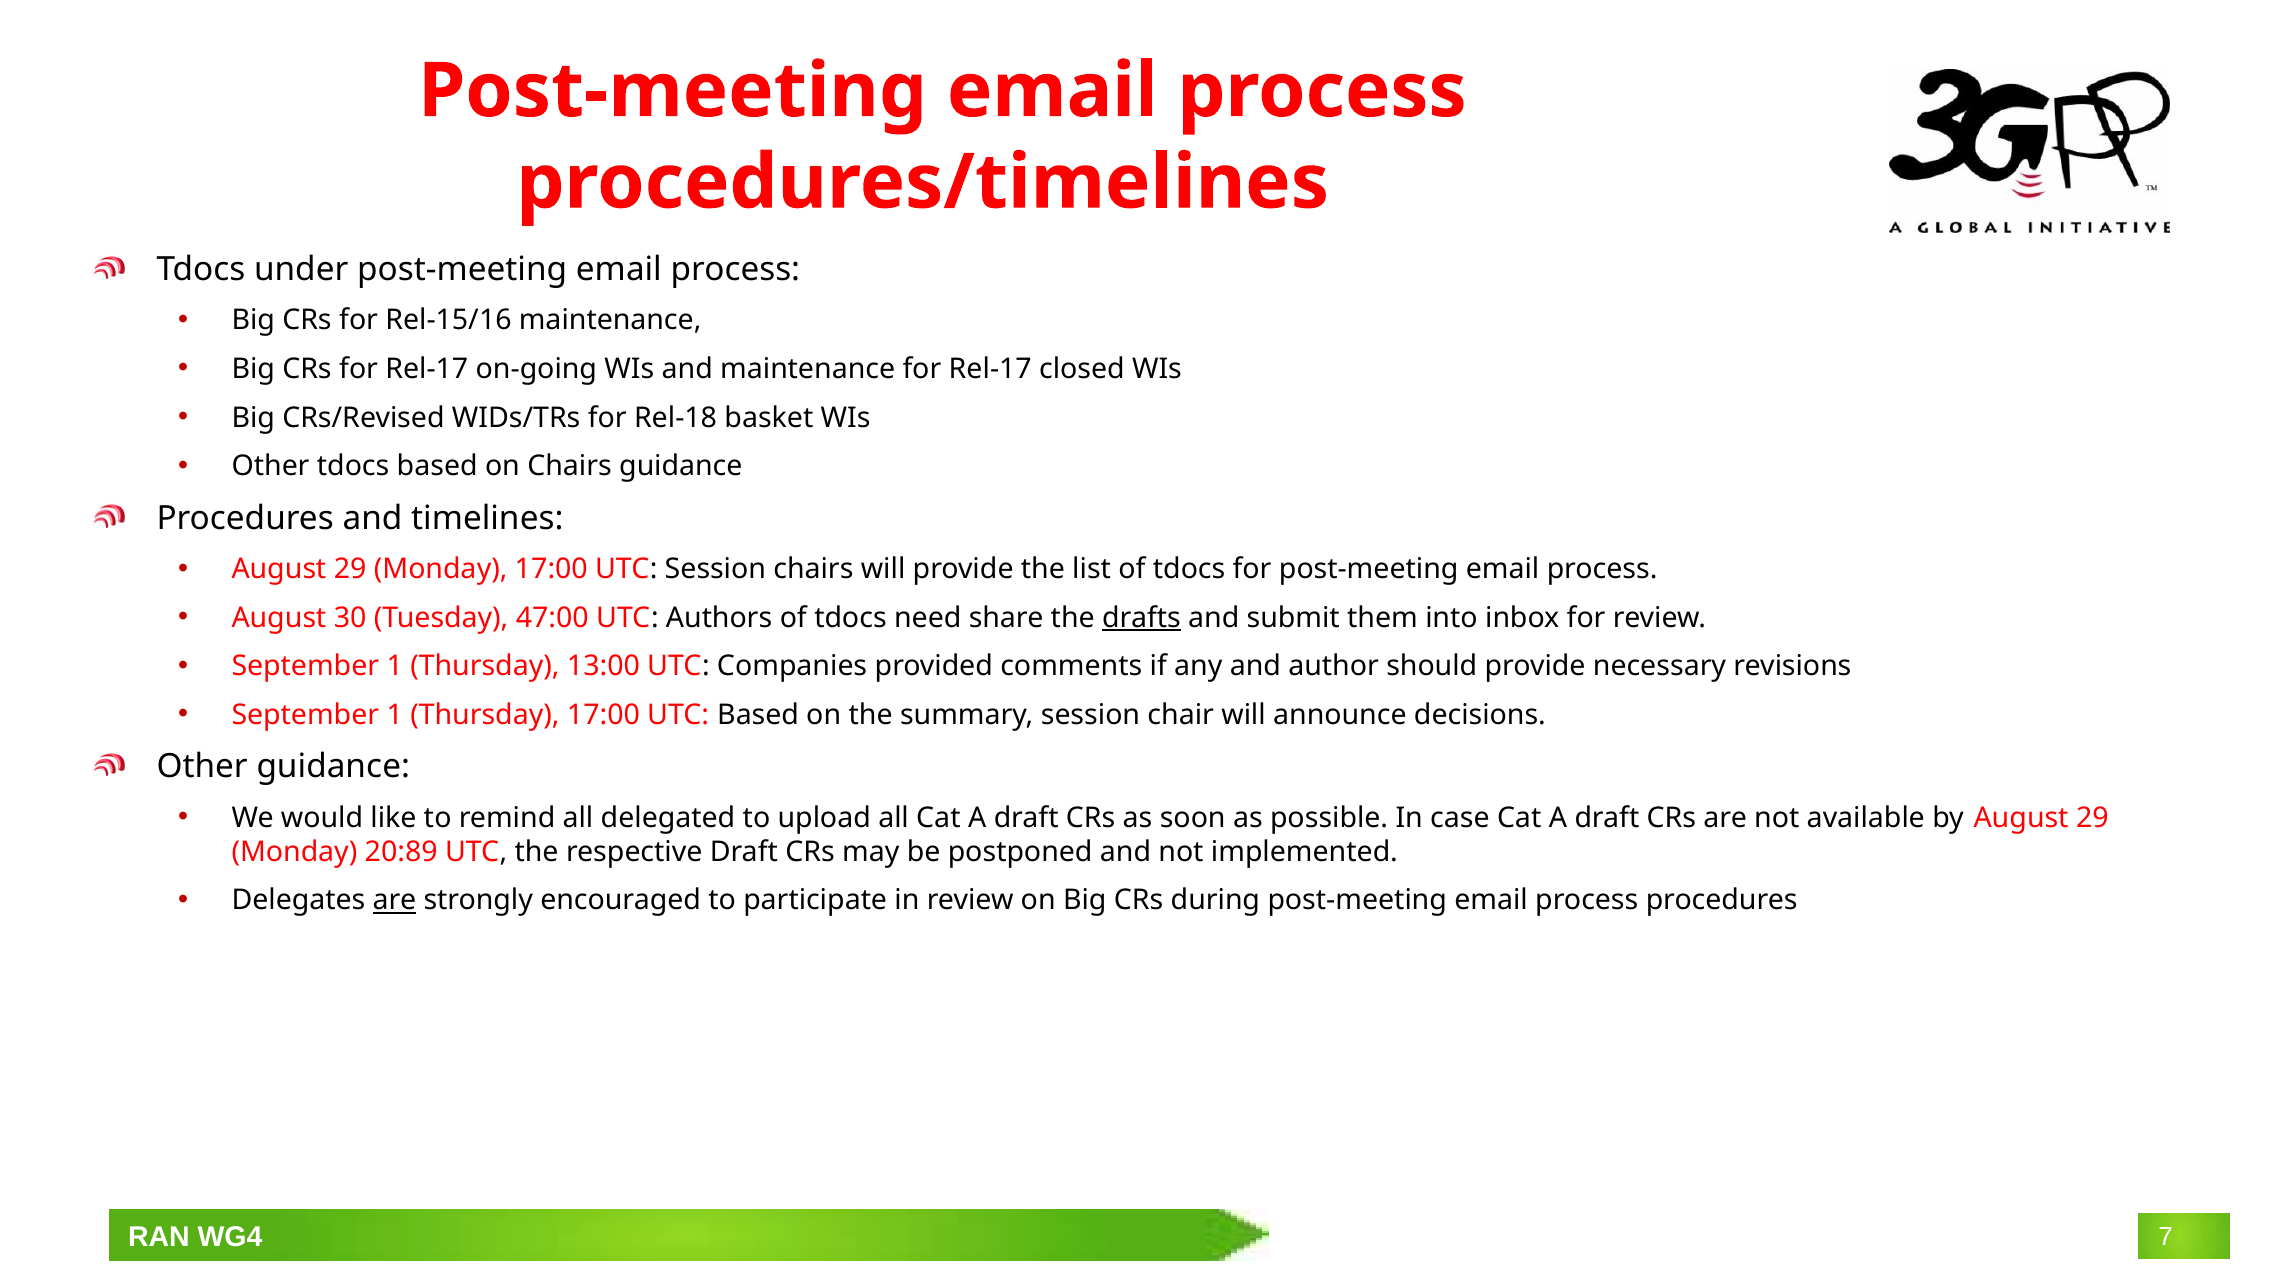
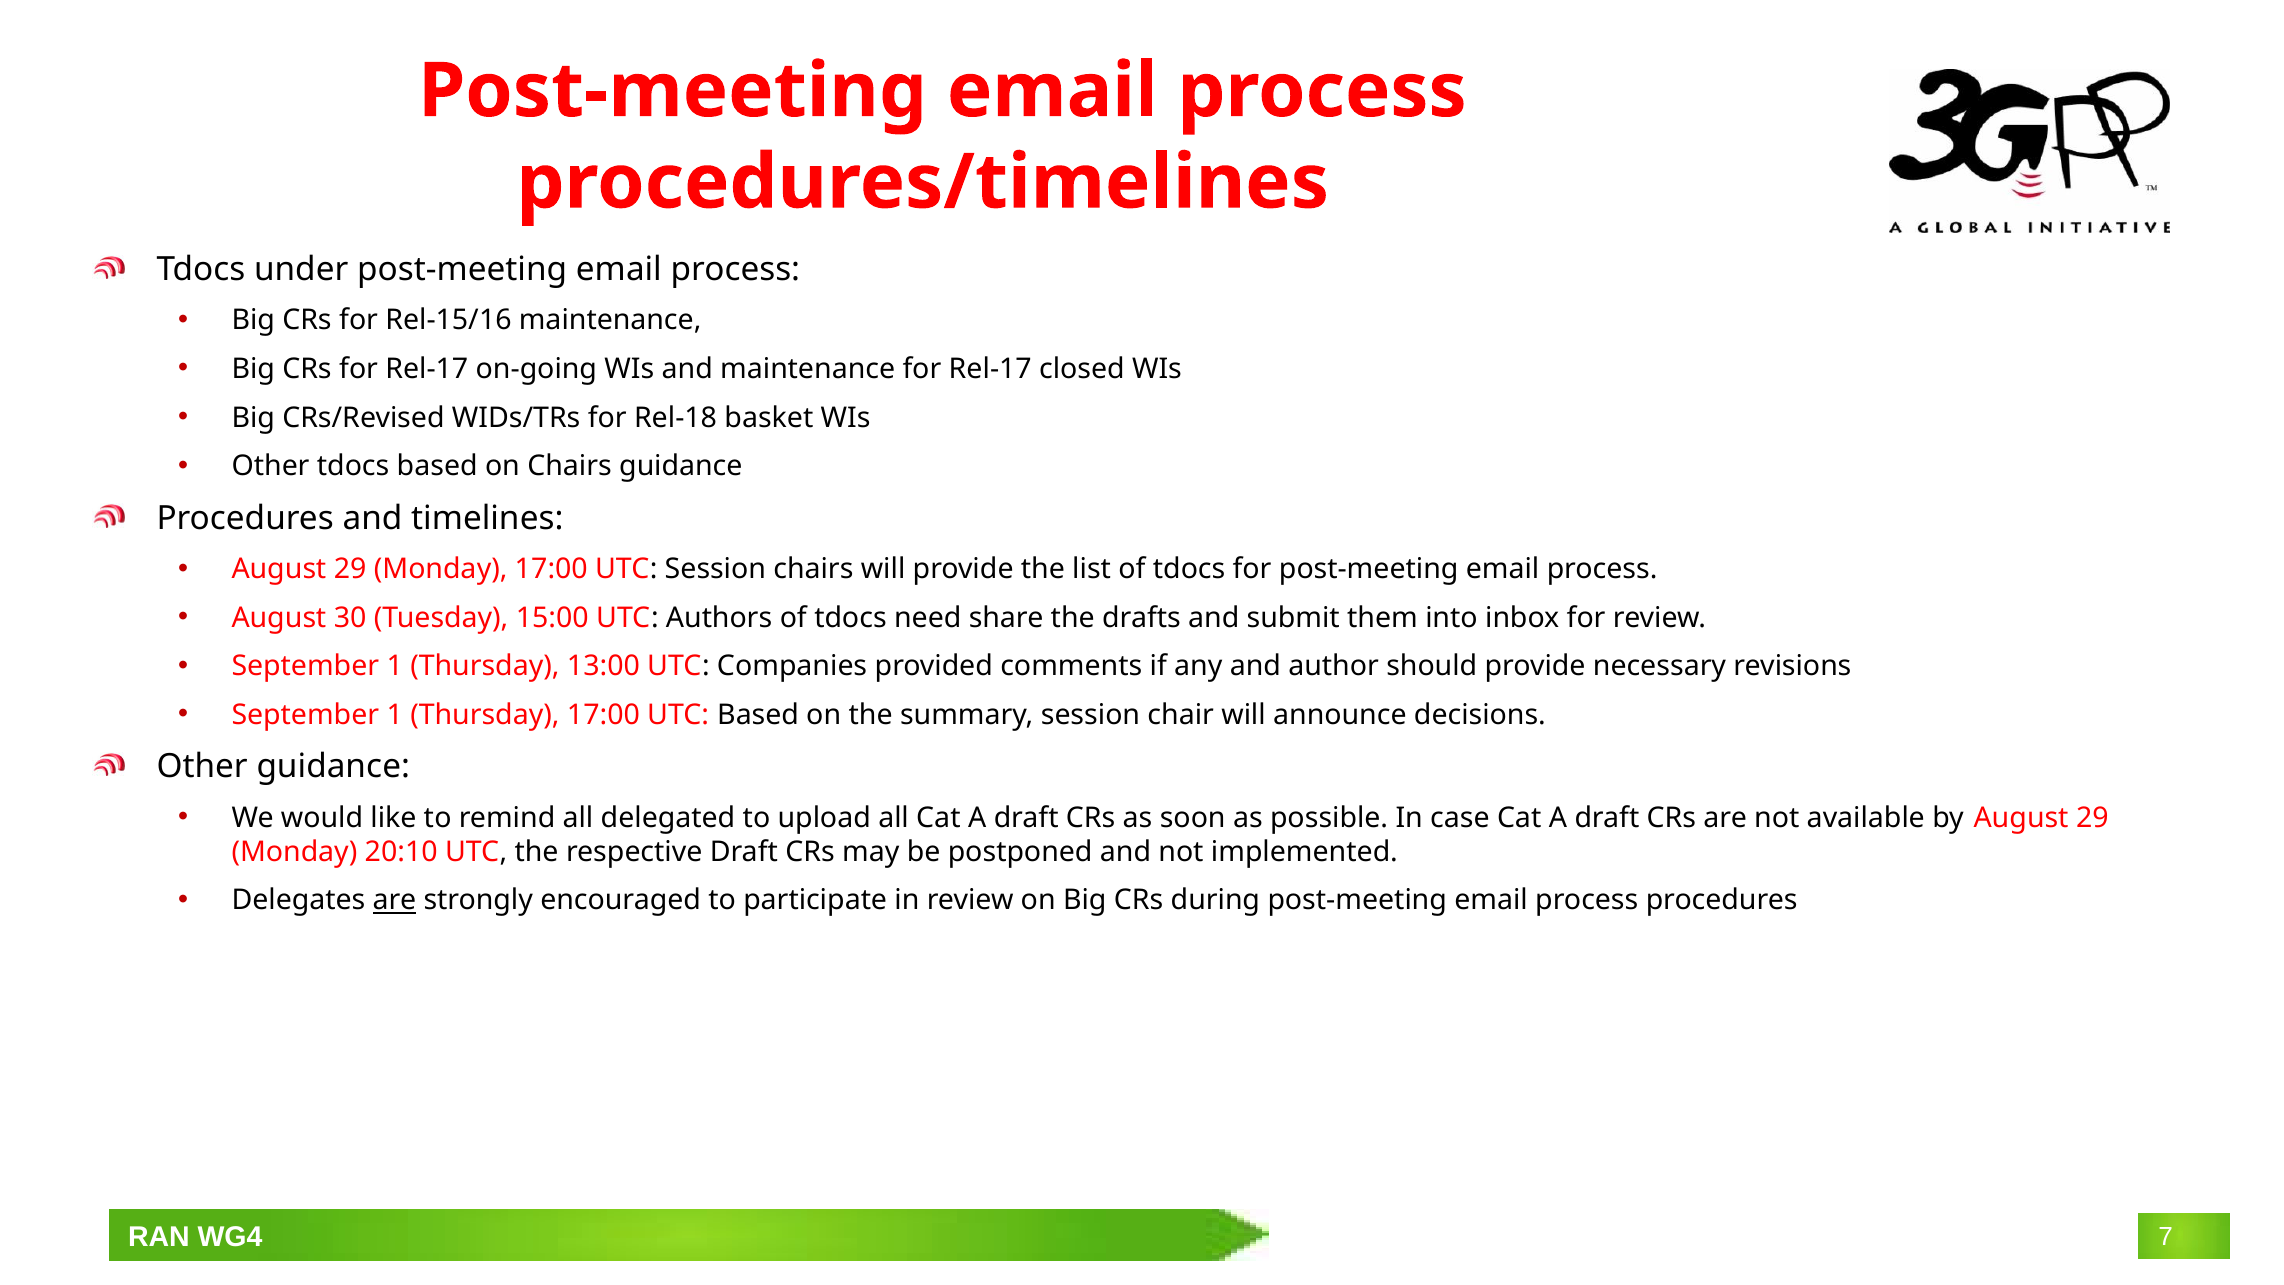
47:00: 47:00 -> 15:00
drafts underline: present -> none
20:89: 20:89 -> 20:10
